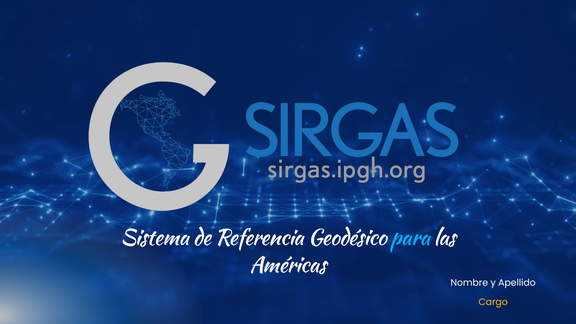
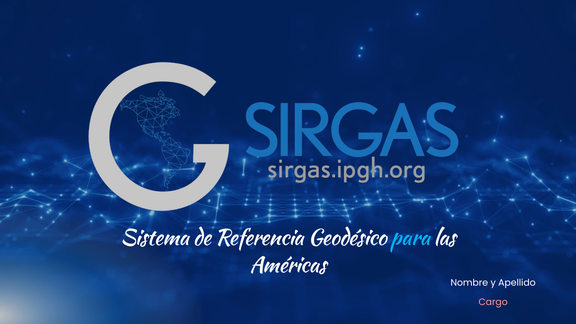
Cargo colour: yellow -> pink
